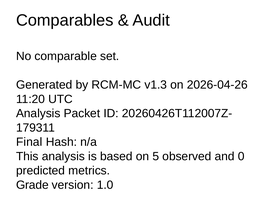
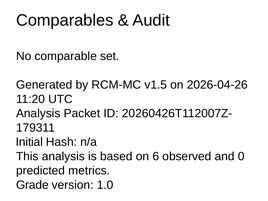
v1.3: v1.3 -> v1.5
Final: Final -> Initial
5: 5 -> 6
